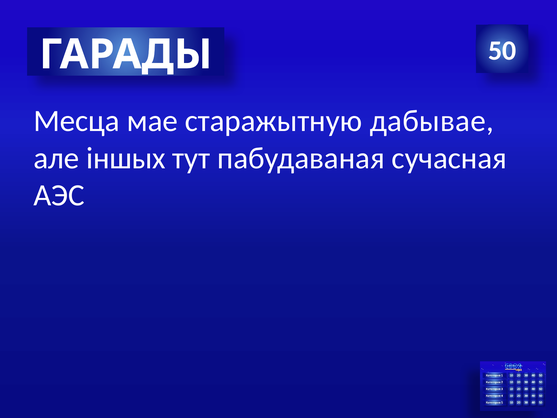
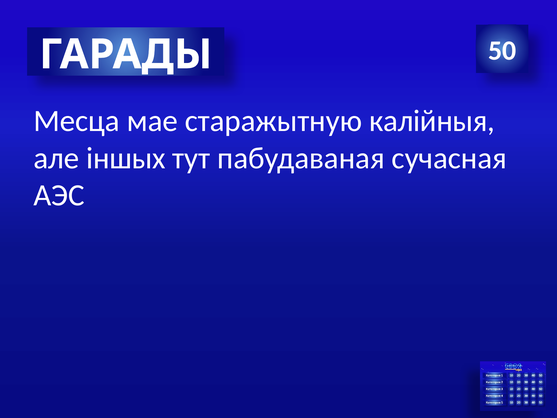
дабывае: дабывае -> калійныя
